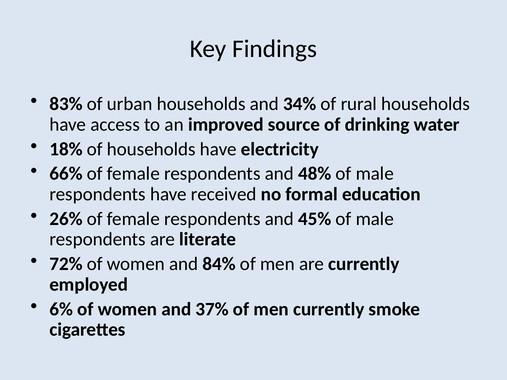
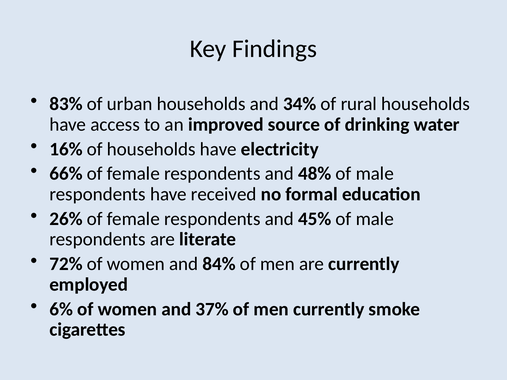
18%: 18% -> 16%
